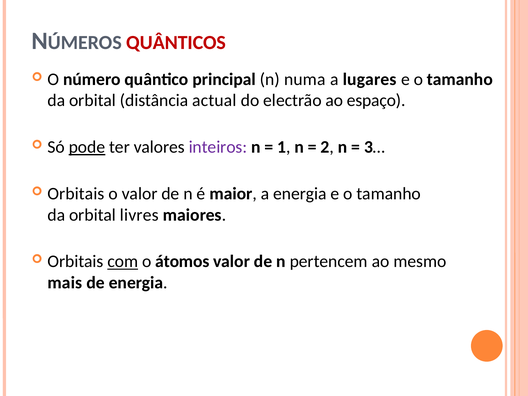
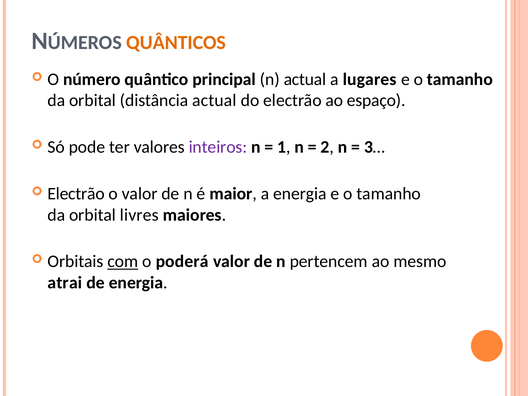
QUÂNTICOS colour: red -> orange
n numa: numa -> actual
pode underline: present -> none
Orbitais at (76, 194): Orbitais -> Electrão
átomos: átomos -> poderá
mais: mais -> atrai
